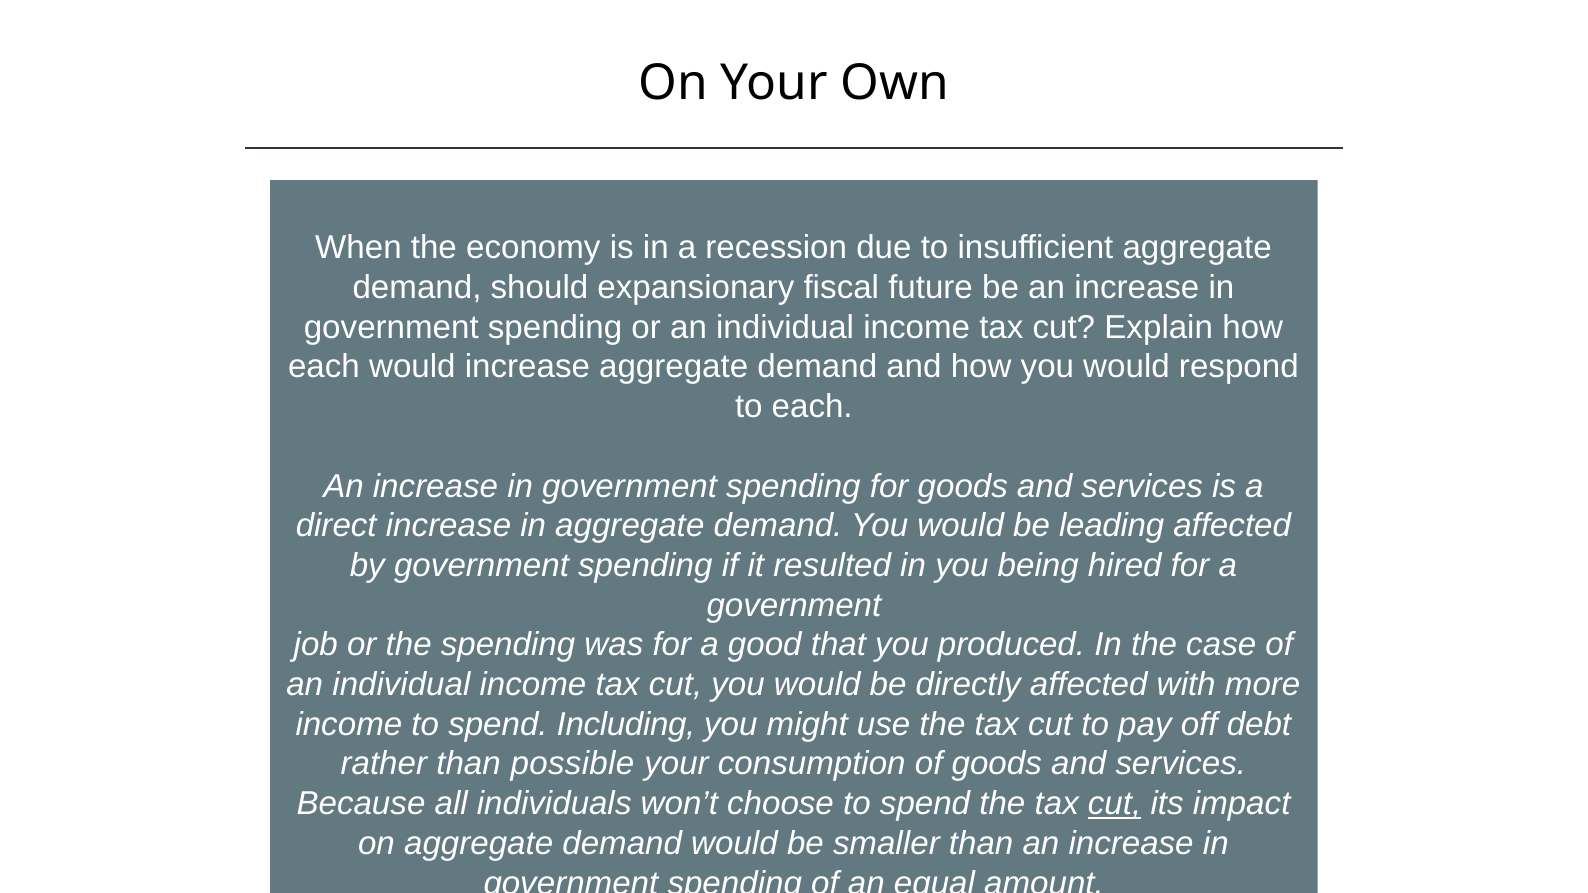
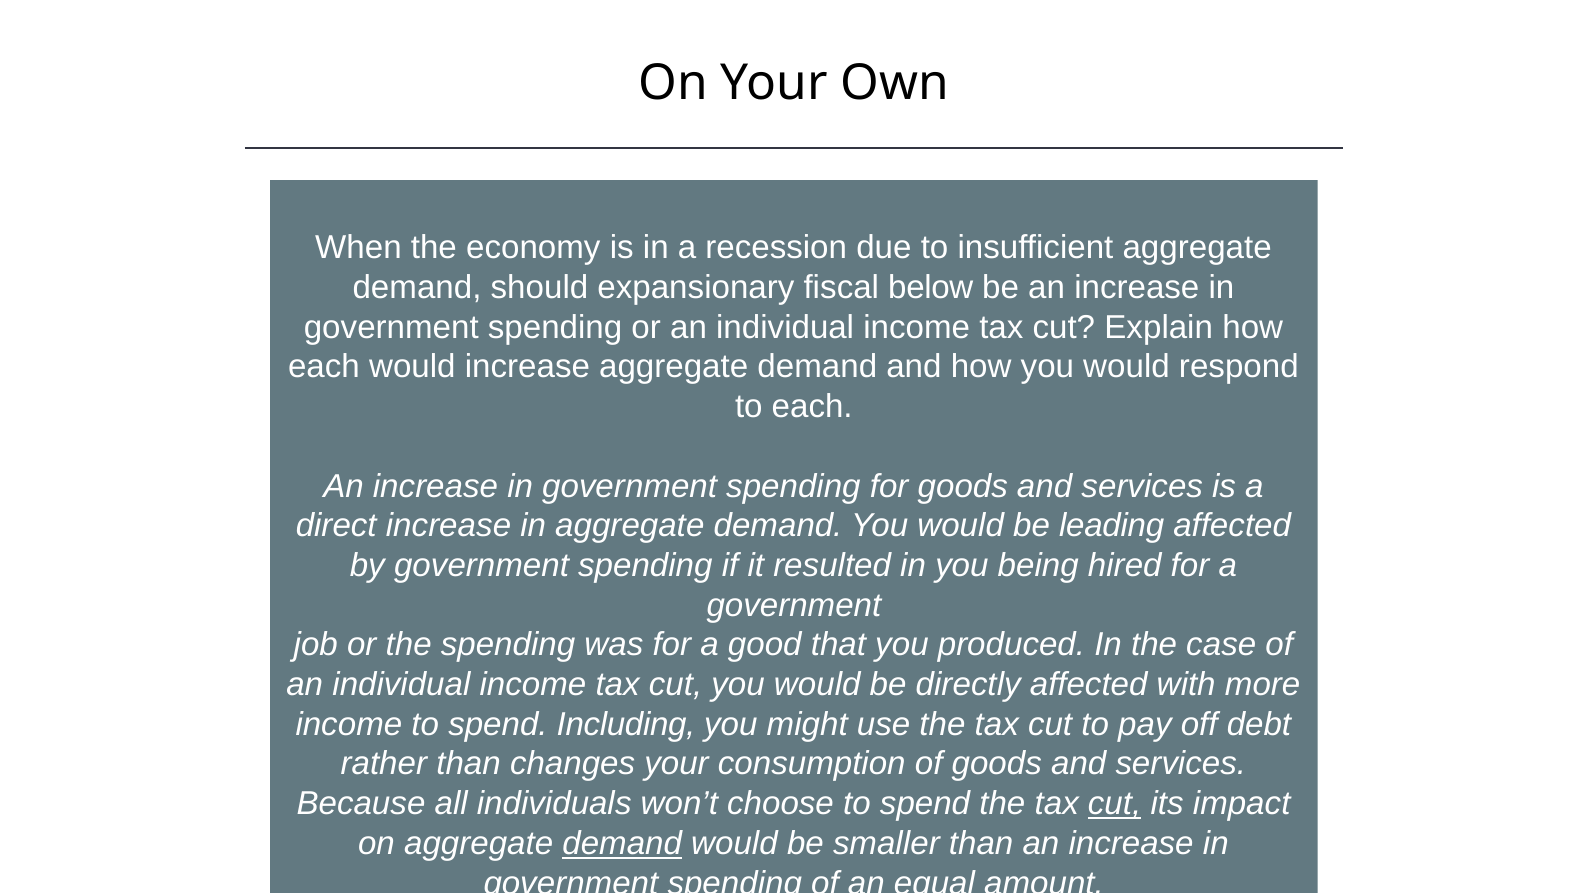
future: future -> below
possible: possible -> changes
demand at (622, 844) underline: none -> present
